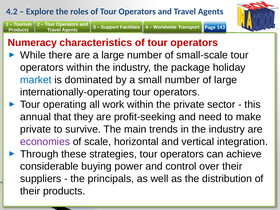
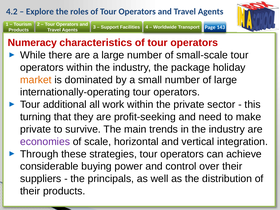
market colour: blue -> orange
operating: operating -> additional
annual: annual -> turning
